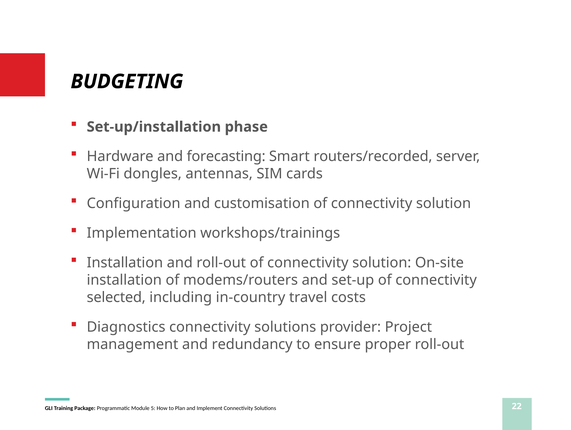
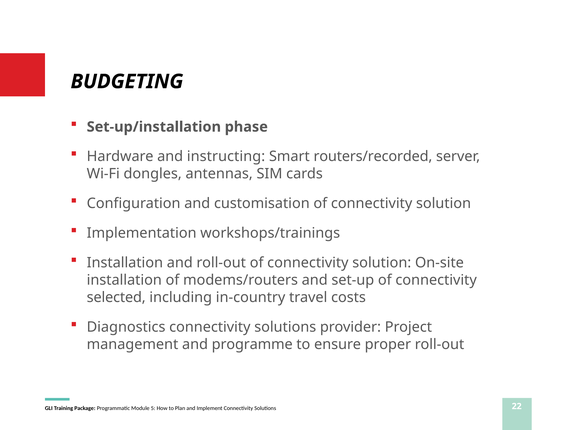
forecasting: forecasting -> instructing
redundancy: redundancy -> programme
